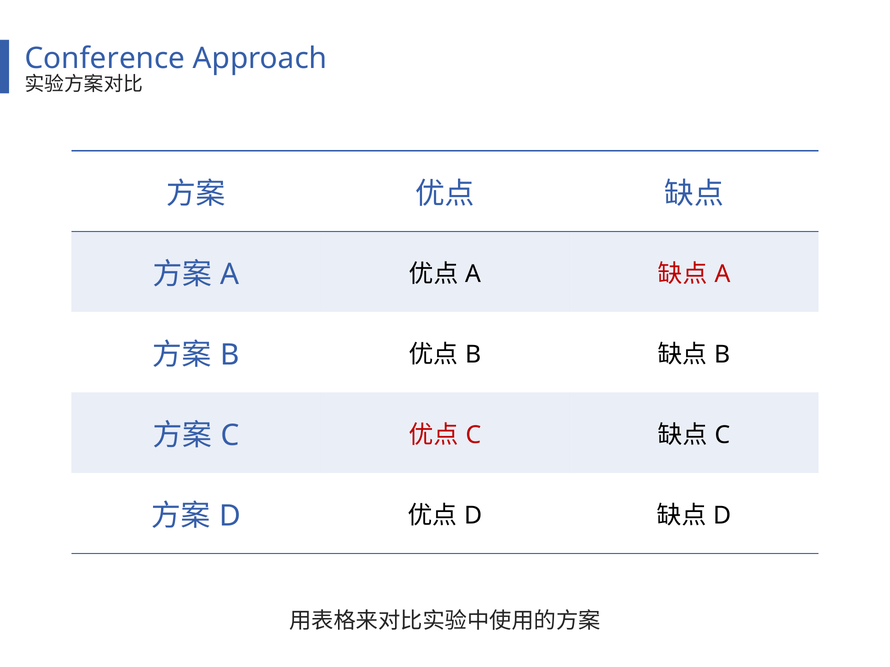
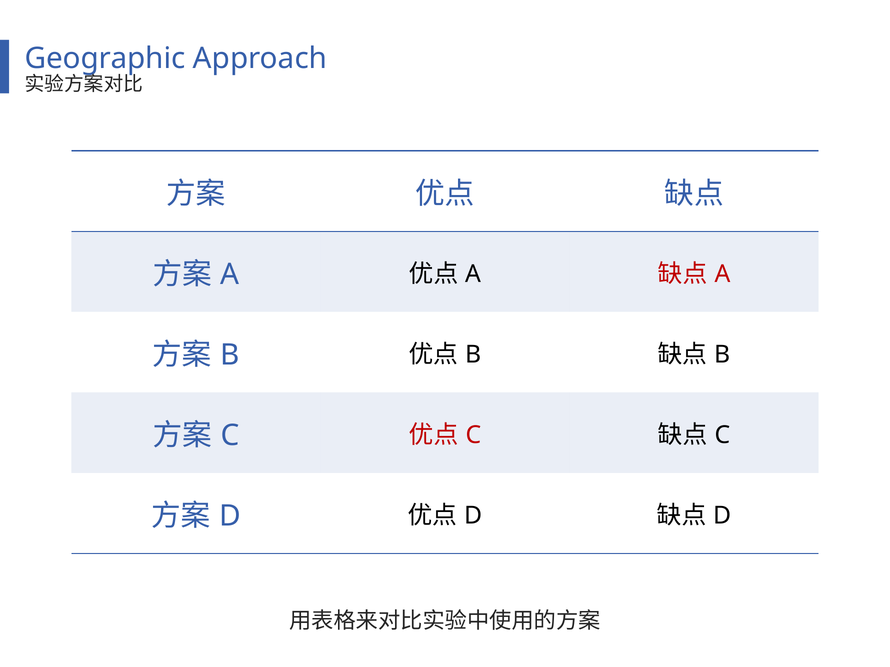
Conference: Conference -> Geographic
